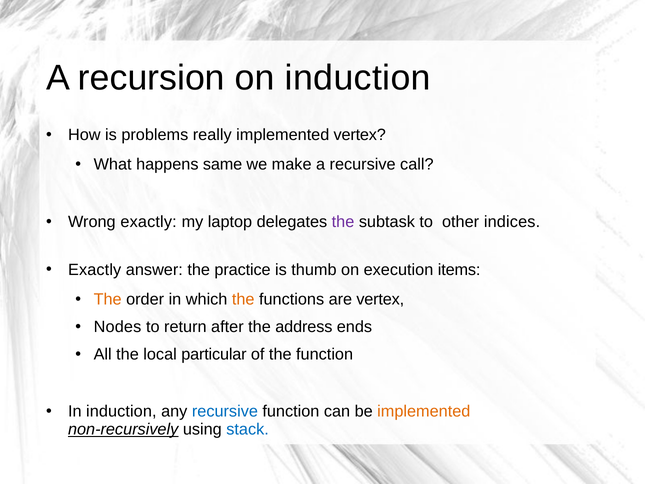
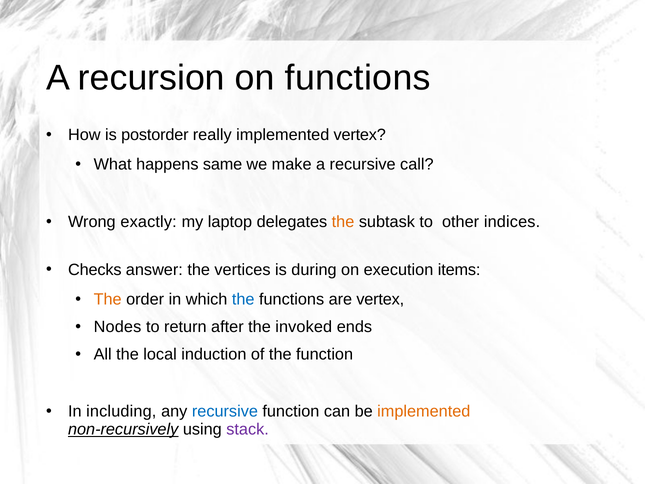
on induction: induction -> functions
problems: problems -> postorder
the at (343, 222) colour: purple -> orange
Exactly at (95, 269): Exactly -> Checks
practice: practice -> vertices
thumb: thumb -> during
the at (243, 299) colour: orange -> blue
address: address -> invoked
particular: particular -> induction
In induction: induction -> including
stack colour: blue -> purple
